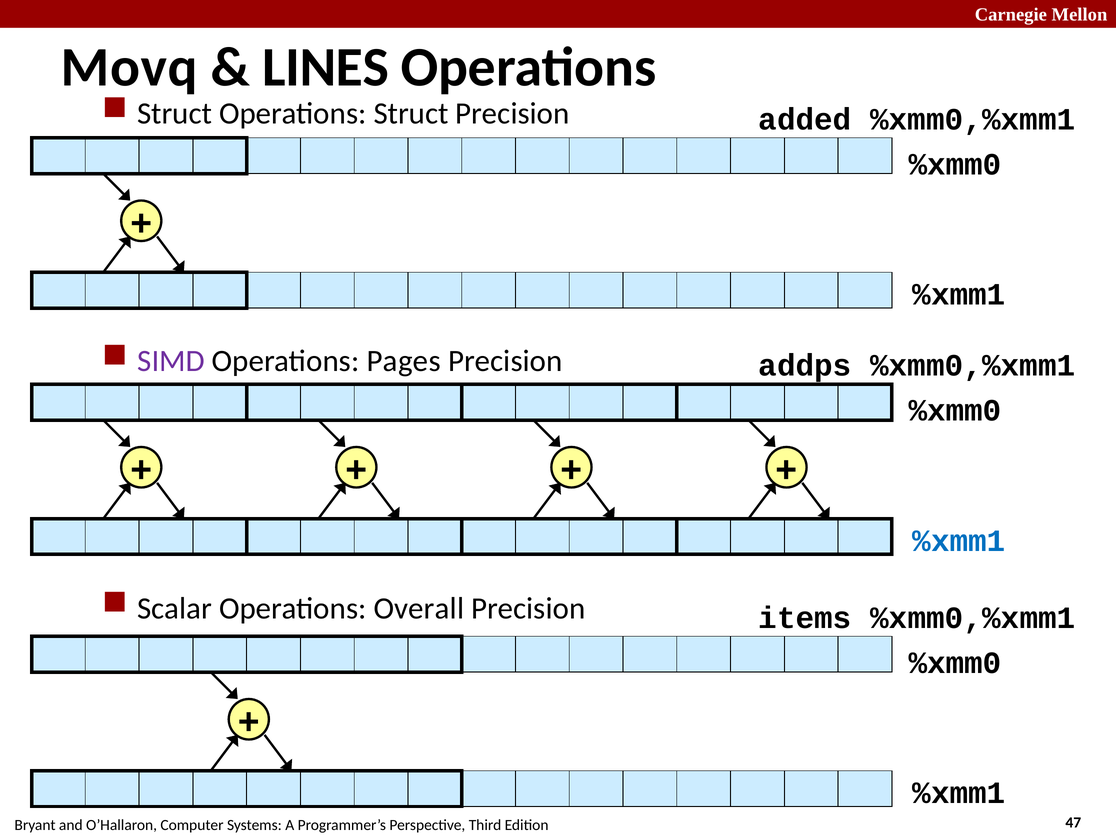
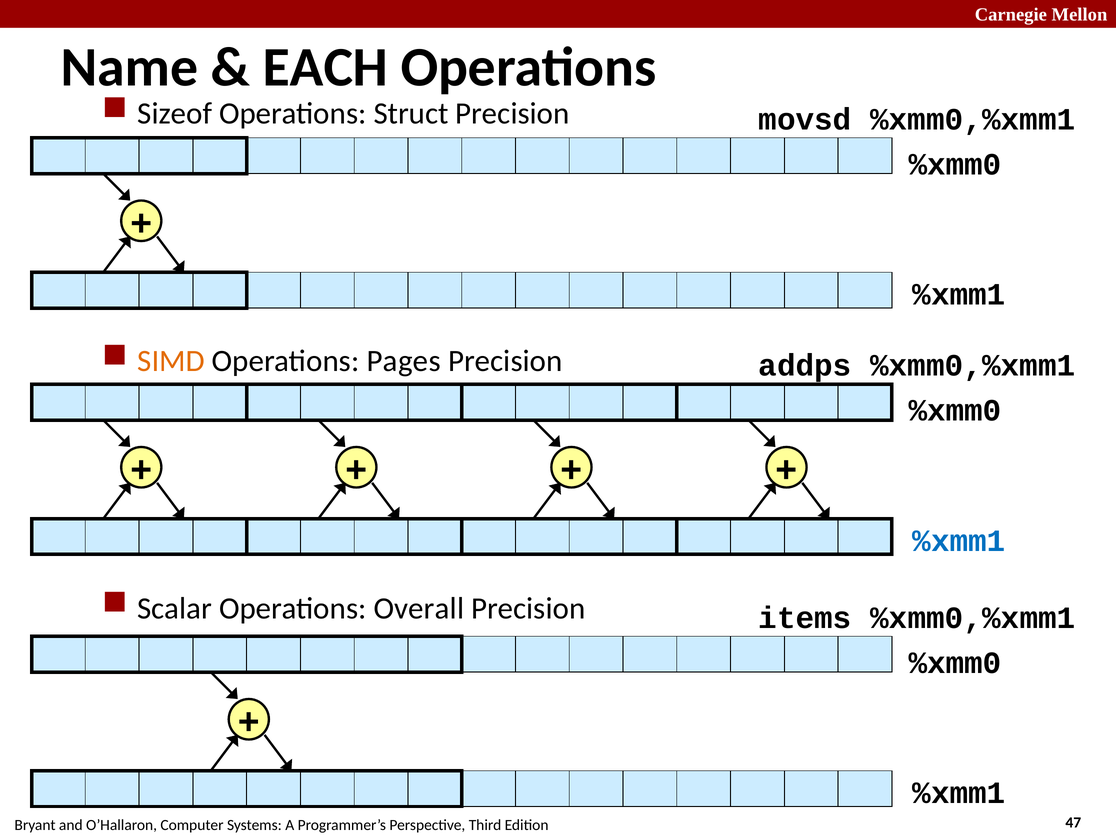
Movq: Movq -> Name
LINES: LINES -> EACH
Struct at (175, 114): Struct -> Sizeof
added: added -> movsd
SIMD colour: purple -> orange
